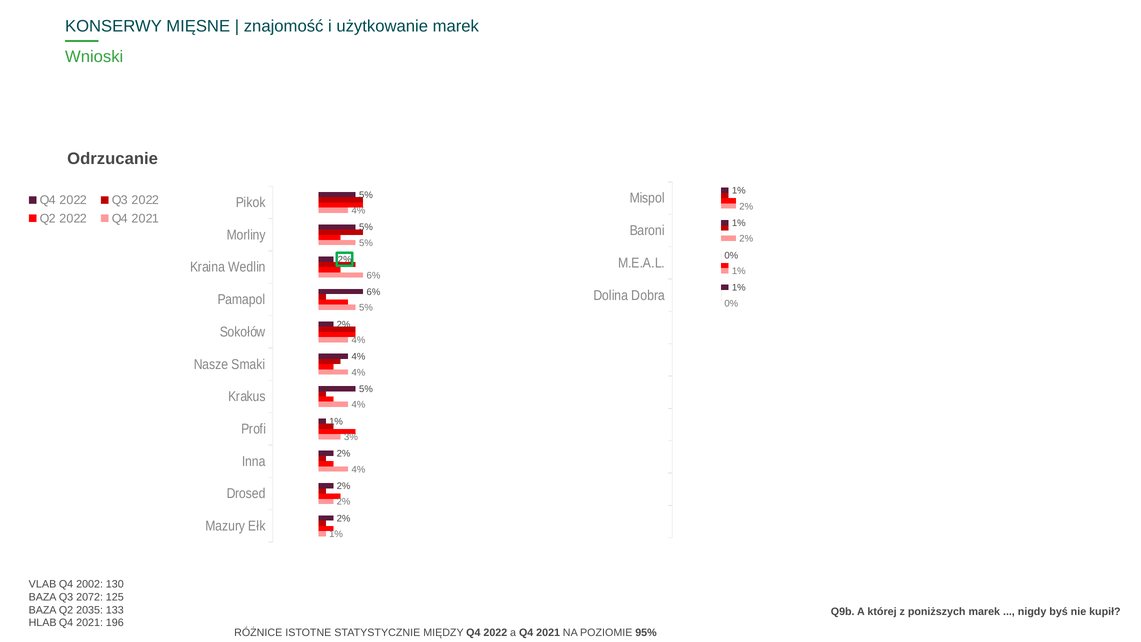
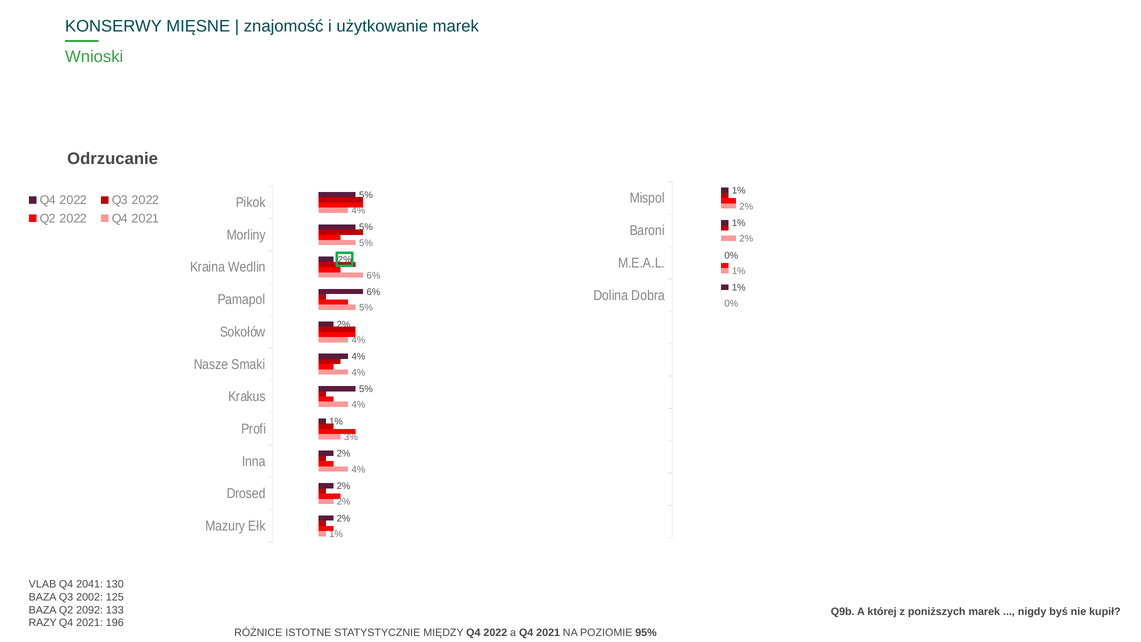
2002: 2002 -> 2041
2072: 2072 -> 2002
2035: 2035 -> 2092
HLAB: HLAB -> RAZY
